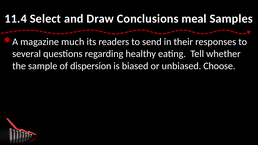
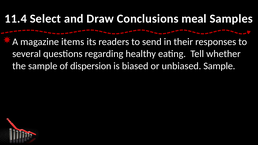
much: much -> items
unbiased Choose: Choose -> Sample
